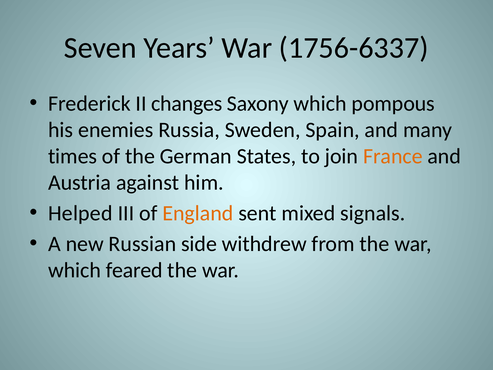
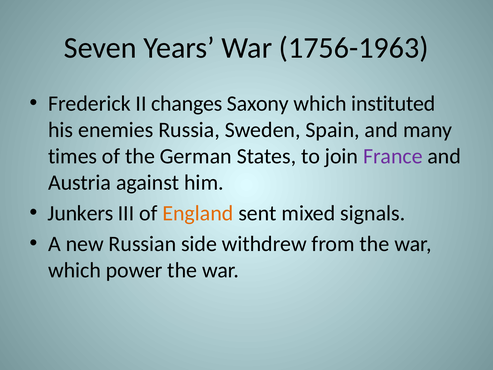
1756-6337: 1756-6337 -> 1756-1963
pompous: pompous -> instituted
France colour: orange -> purple
Helped: Helped -> Junkers
feared: feared -> power
